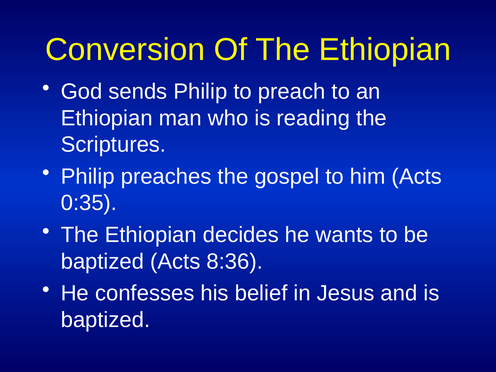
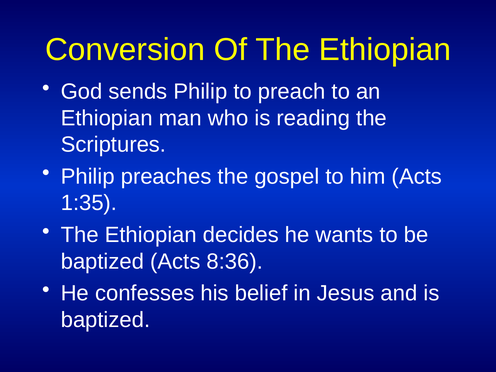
0:35: 0:35 -> 1:35
